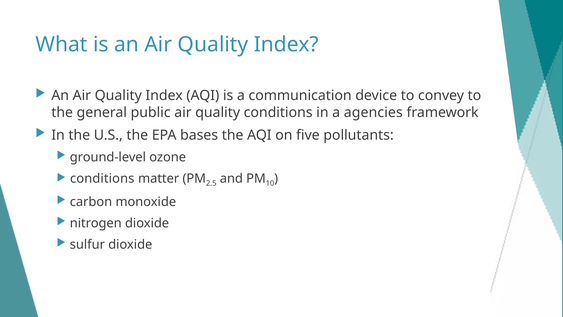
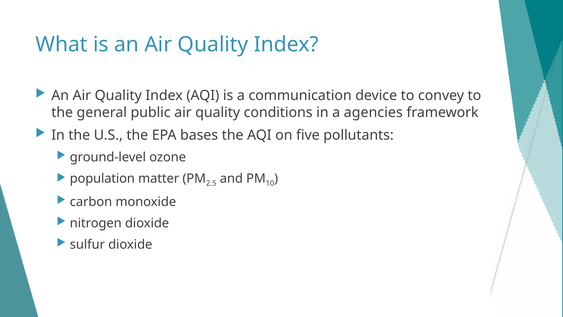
conditions at (102, 178): conditions -> population
